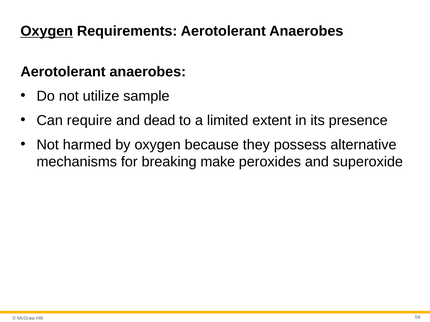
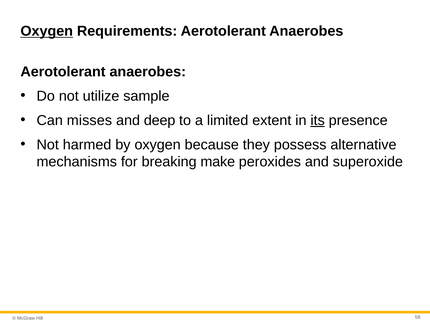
require: require -> misses
dead: dead -> deep
its underline: none -> present
